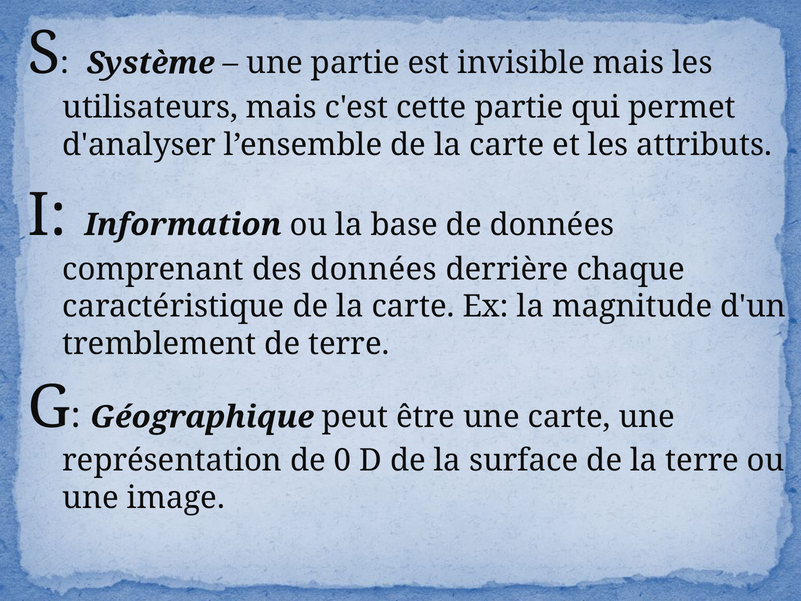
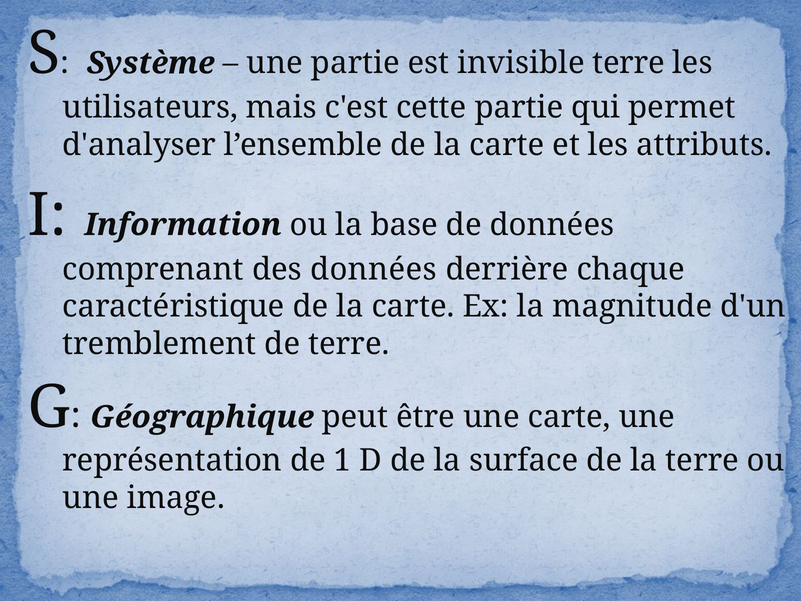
invisible mais: mais -> terre
0: 0 -> 1
